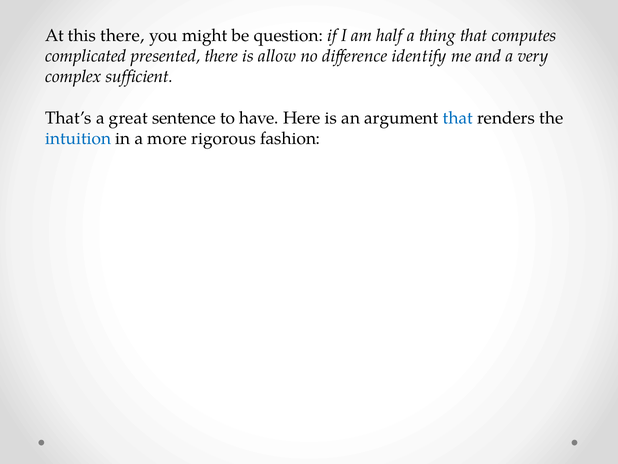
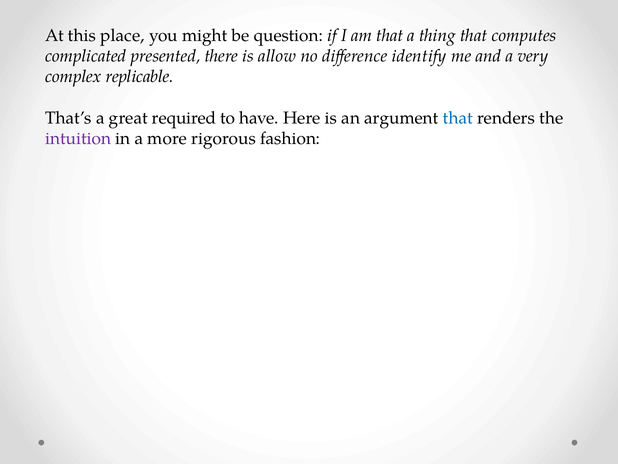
this there: there -> place
am half: half -> that
sufficient: sufficient -> replicable
sentence: sentence -> required
intuition colour: blue -> purple
